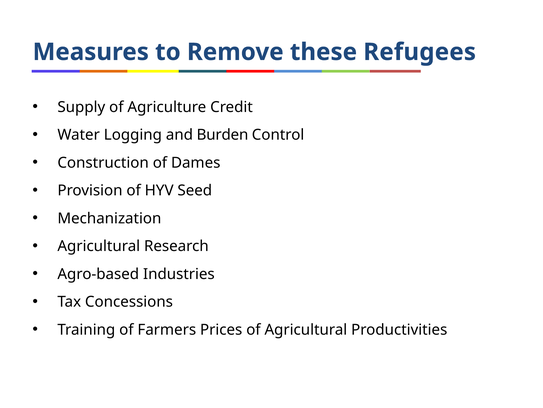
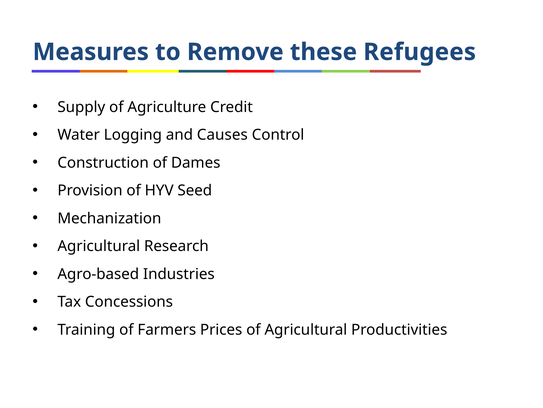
Burden: Burden -> Causes
